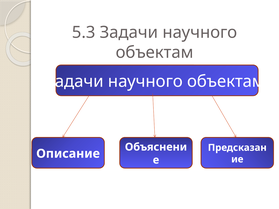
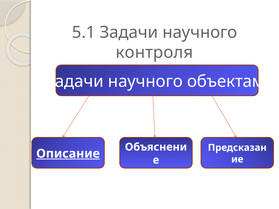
5.3: 5.3 -> 5.1
объектам at (155, 53): объектам -> контроля
Описание underline: none -> present
